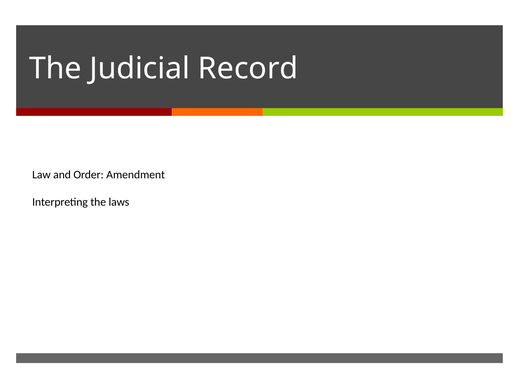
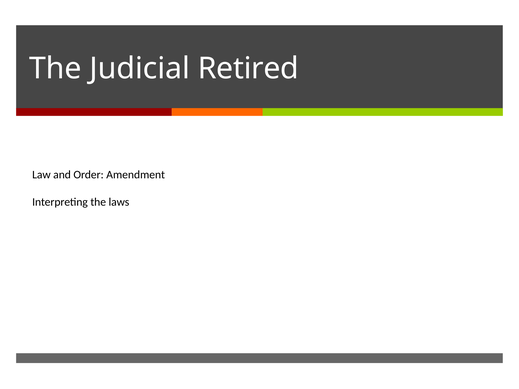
Record: Record -> Retired
